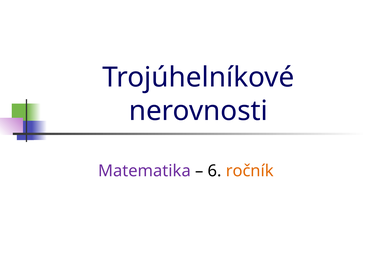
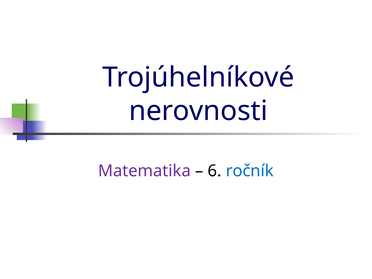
ročník colour: orange -> blue
